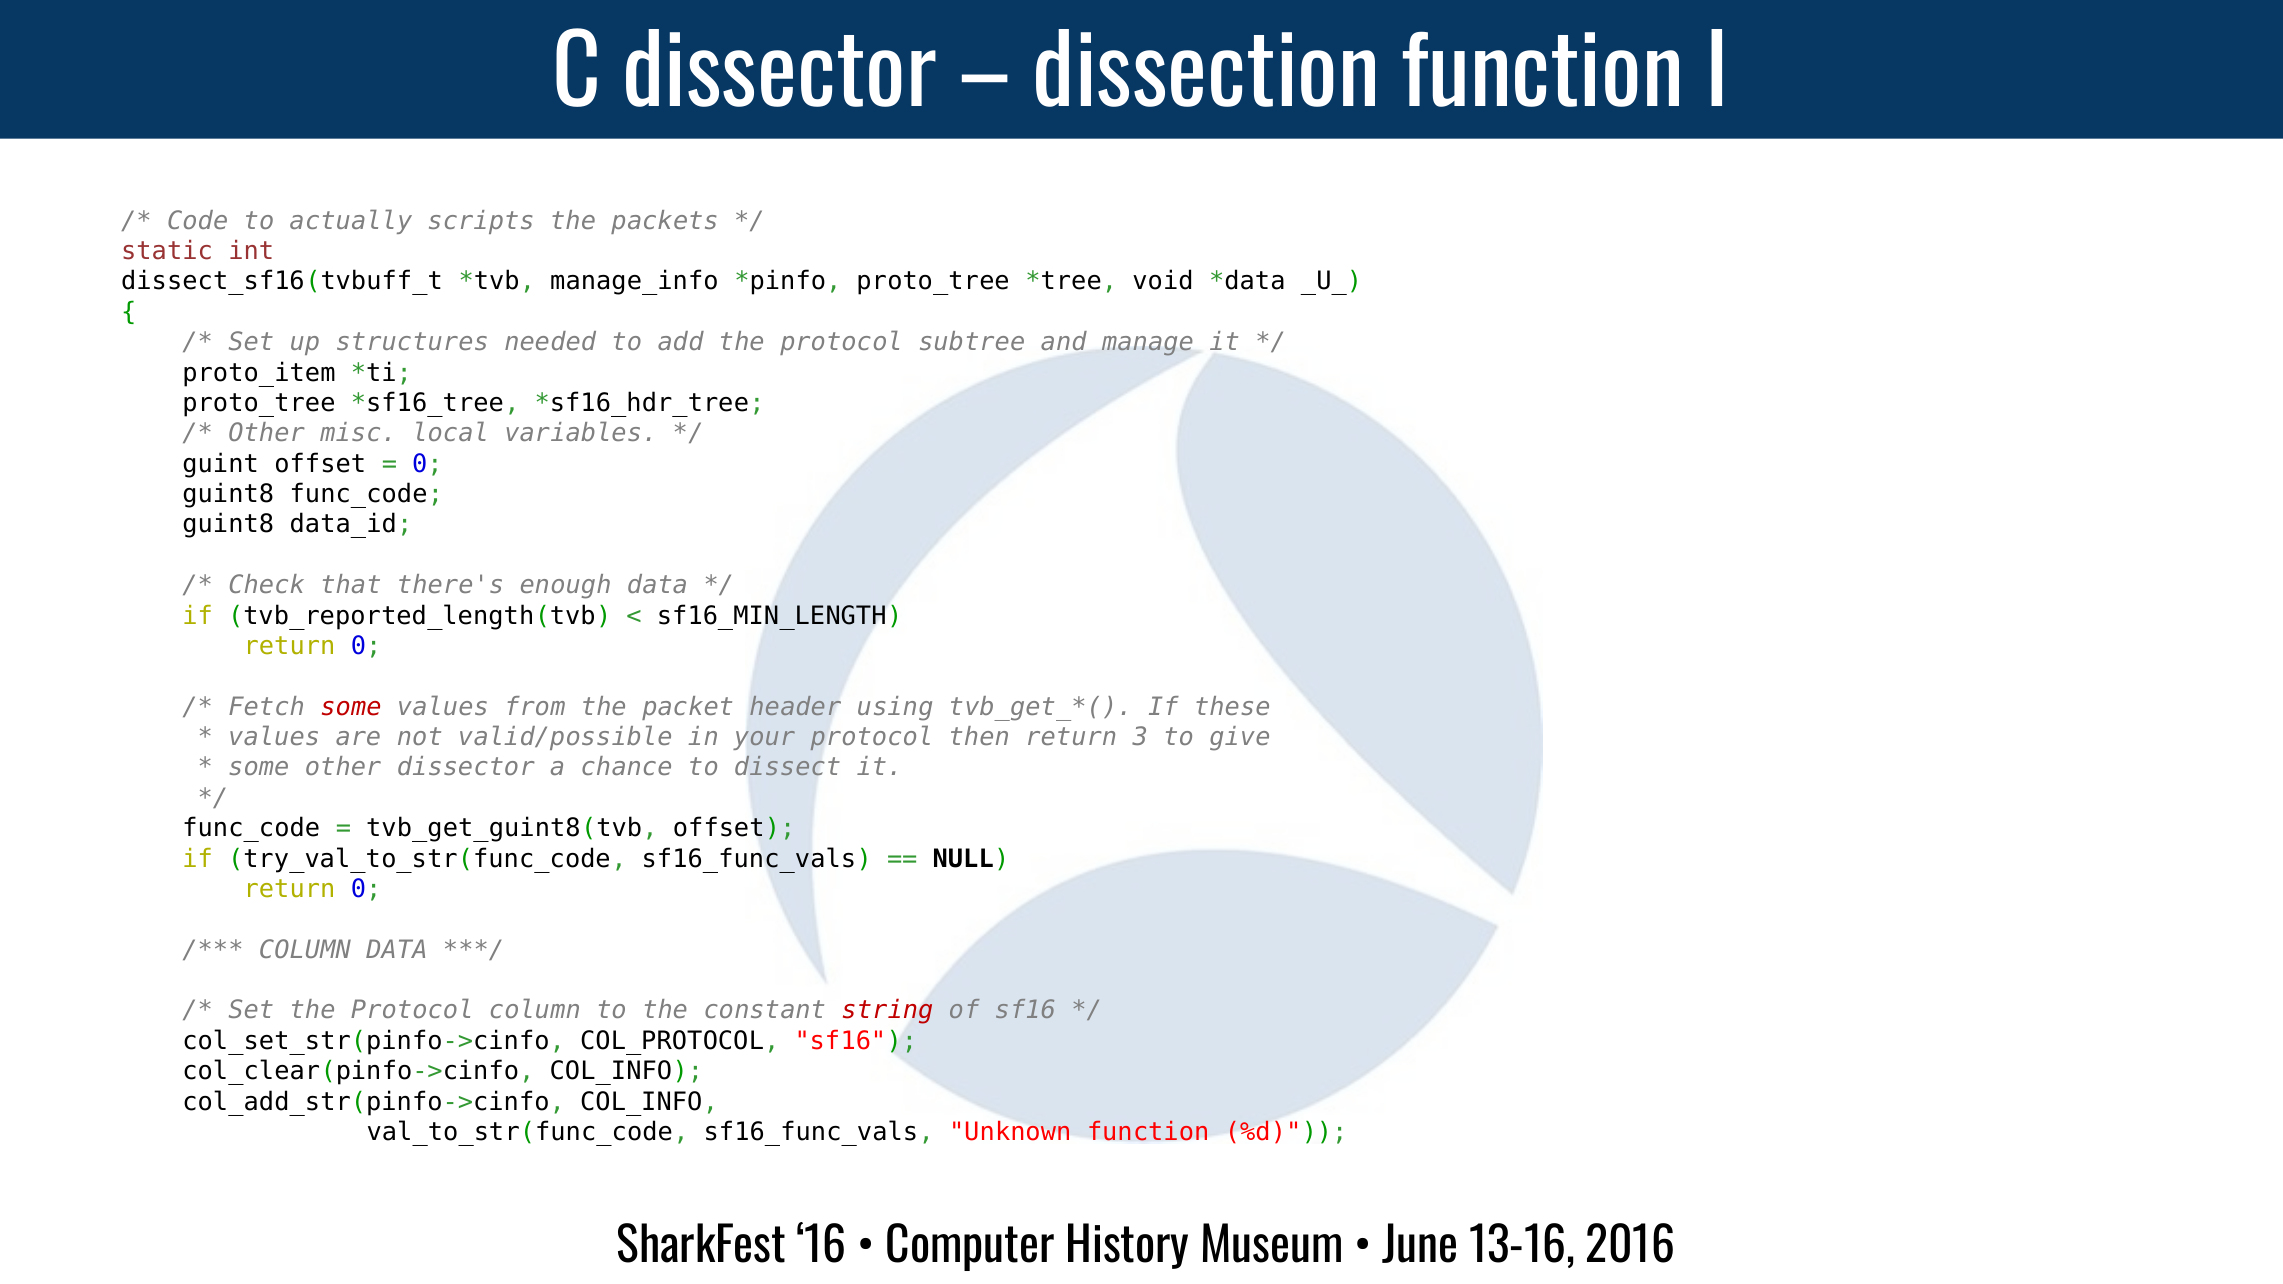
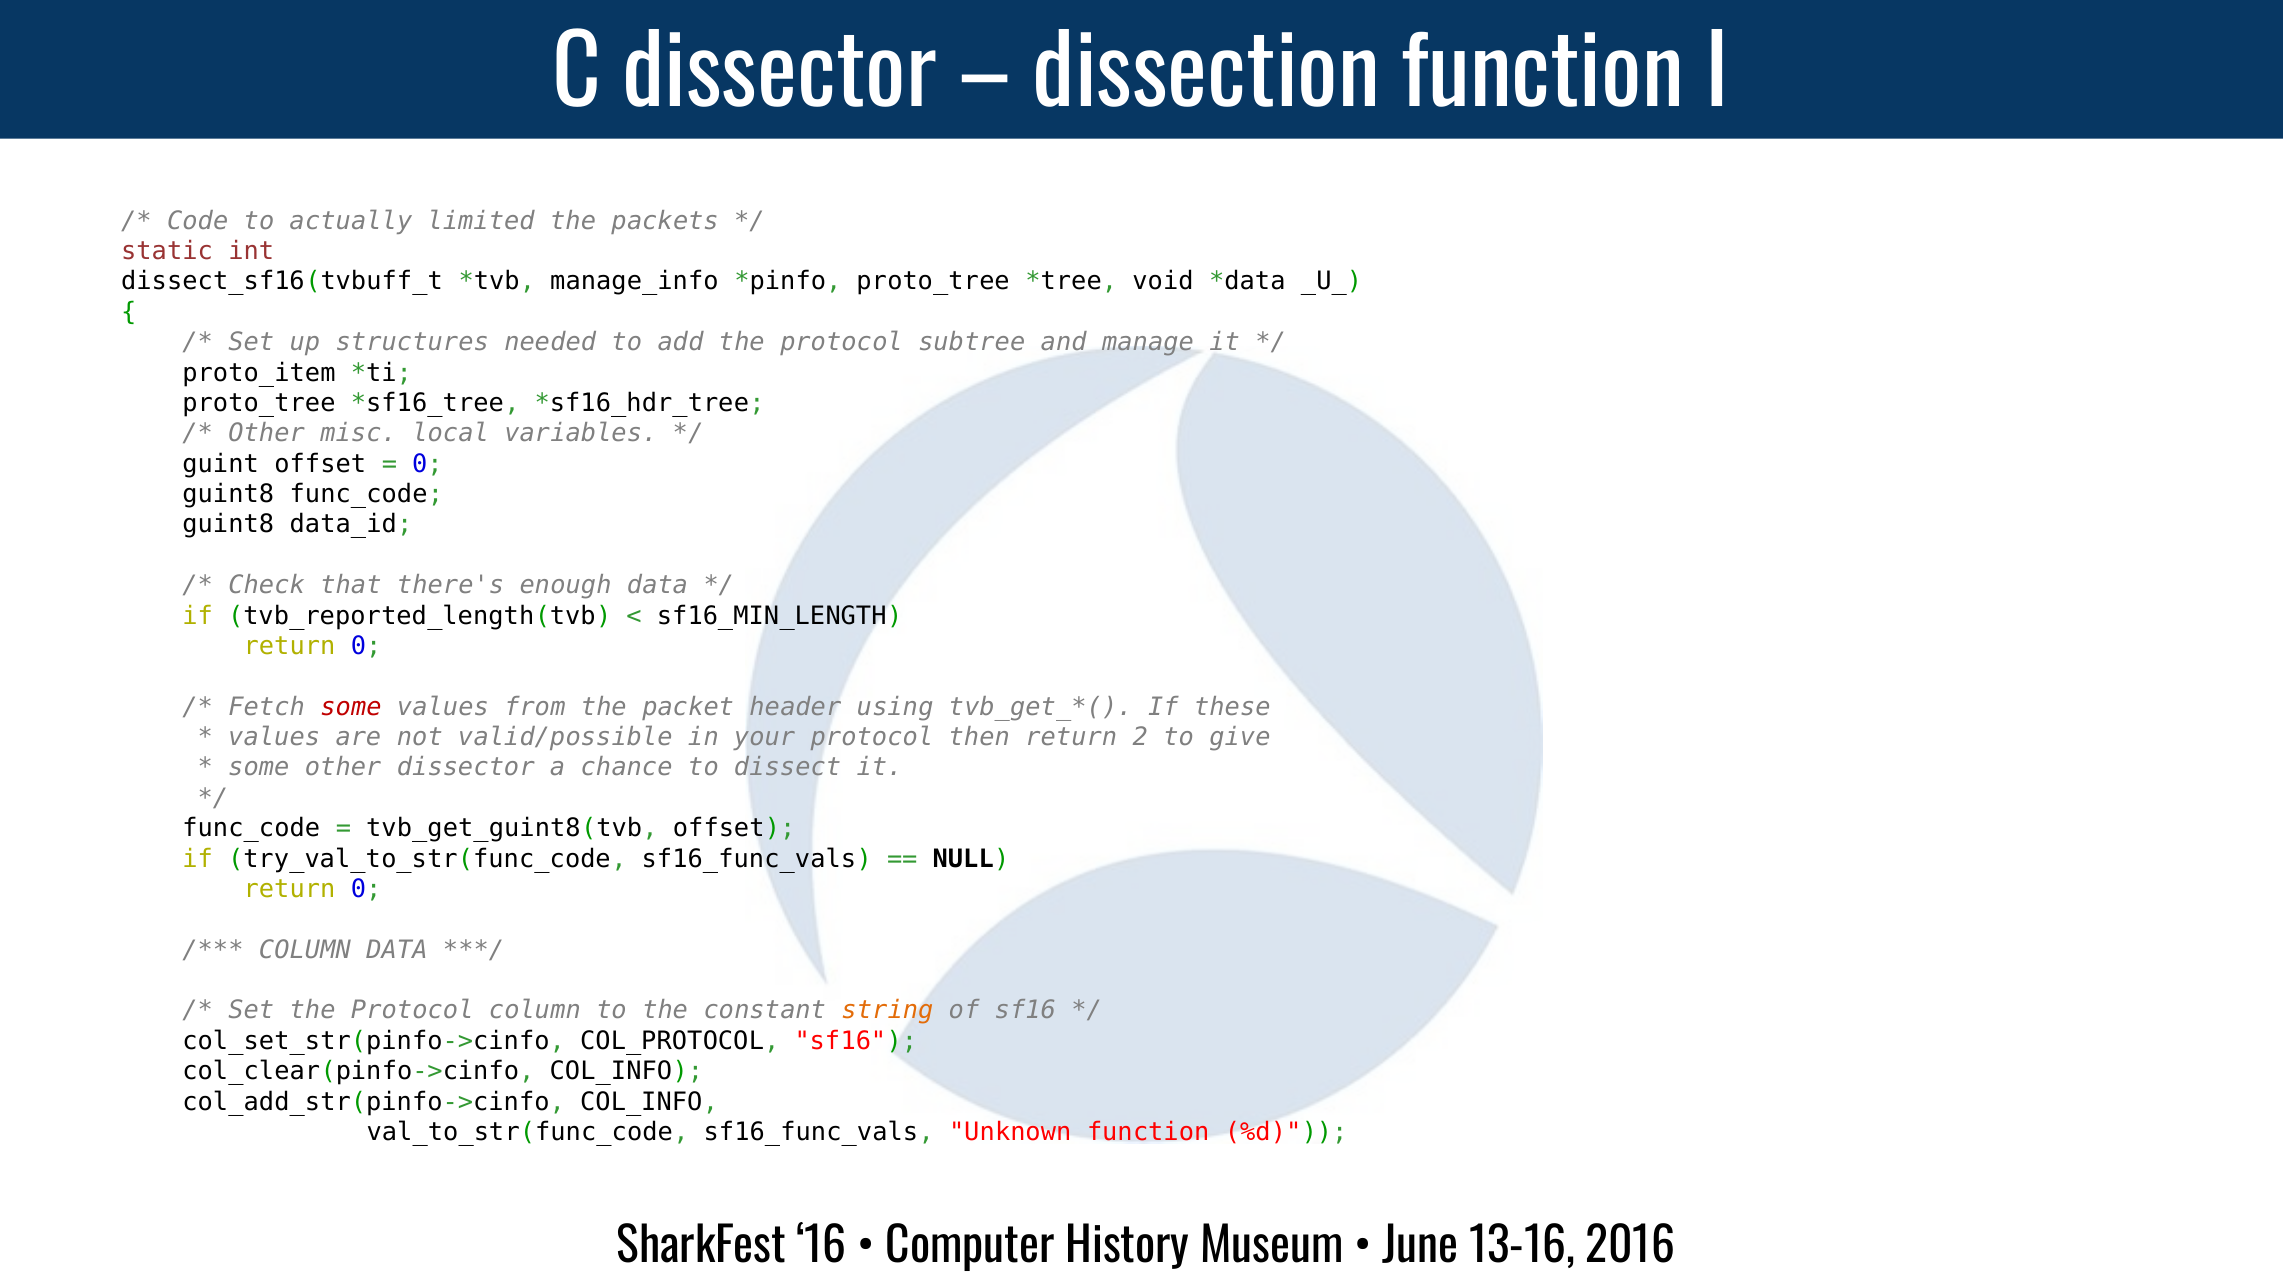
scripts: scripts -> limited
3: 3 -> 2
string colour: red -> orange
